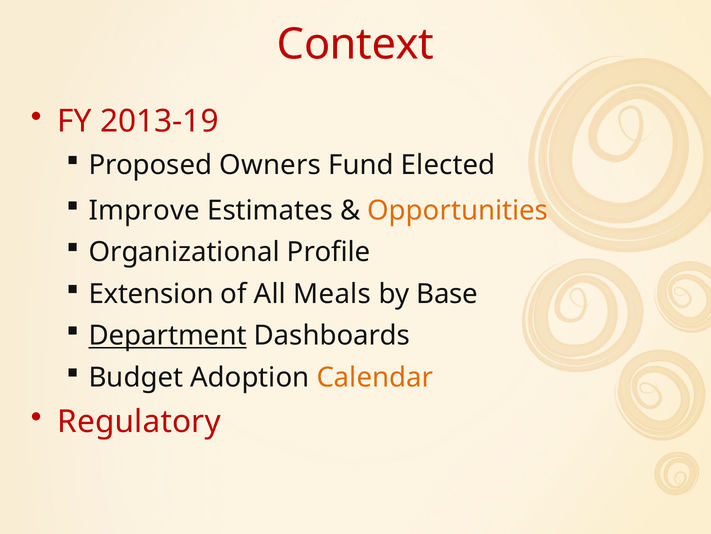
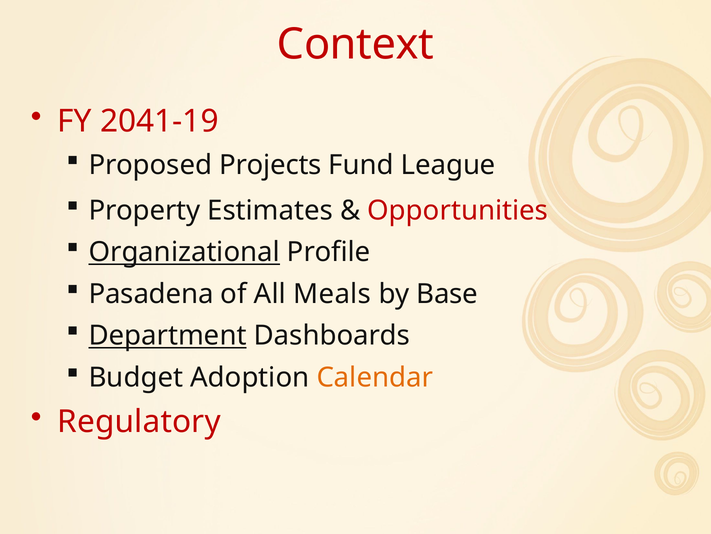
2013-19: 2013-19 -> 2041-19
Owners: Owners -> Projects
Elected: Elected -> League
Improve: Improve -> Property
Opportunities colour: orange -> red
Organizational underline: none -> present
Extension: Extension -> Pasadena
